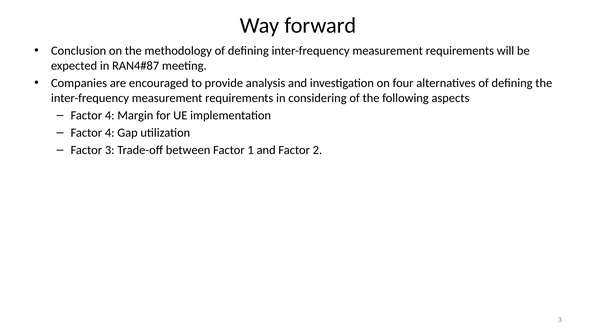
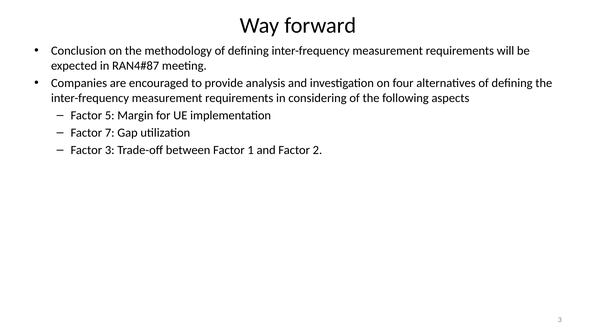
4 at (110, 115): 4 -> 5
4 at (110, 133): 4 -> 7
